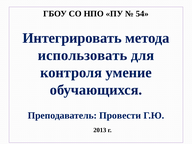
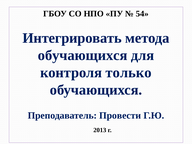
использовать at (83, 55): использовать -> обучающихся
умение: умение -> только
